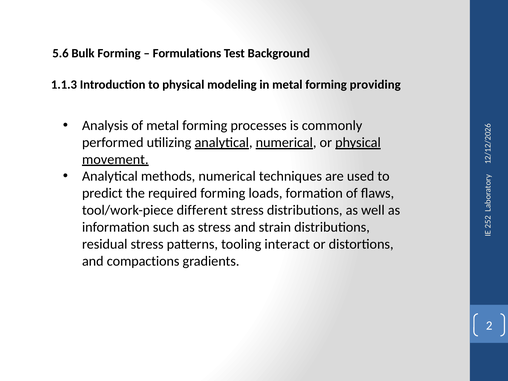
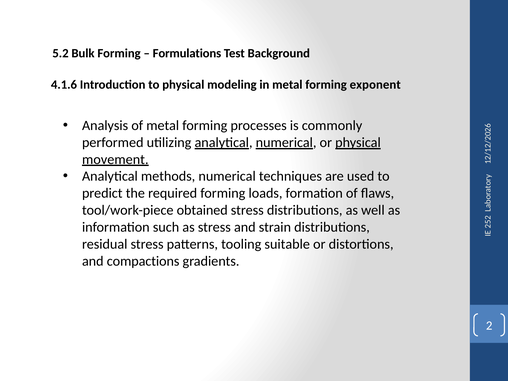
5.6: 5.6 -> 5.2
1.1.3: 1.1.3 -> 4.1.6
providing: providing -> exponent
different: different -> obtained
interact: interact -> suitable
